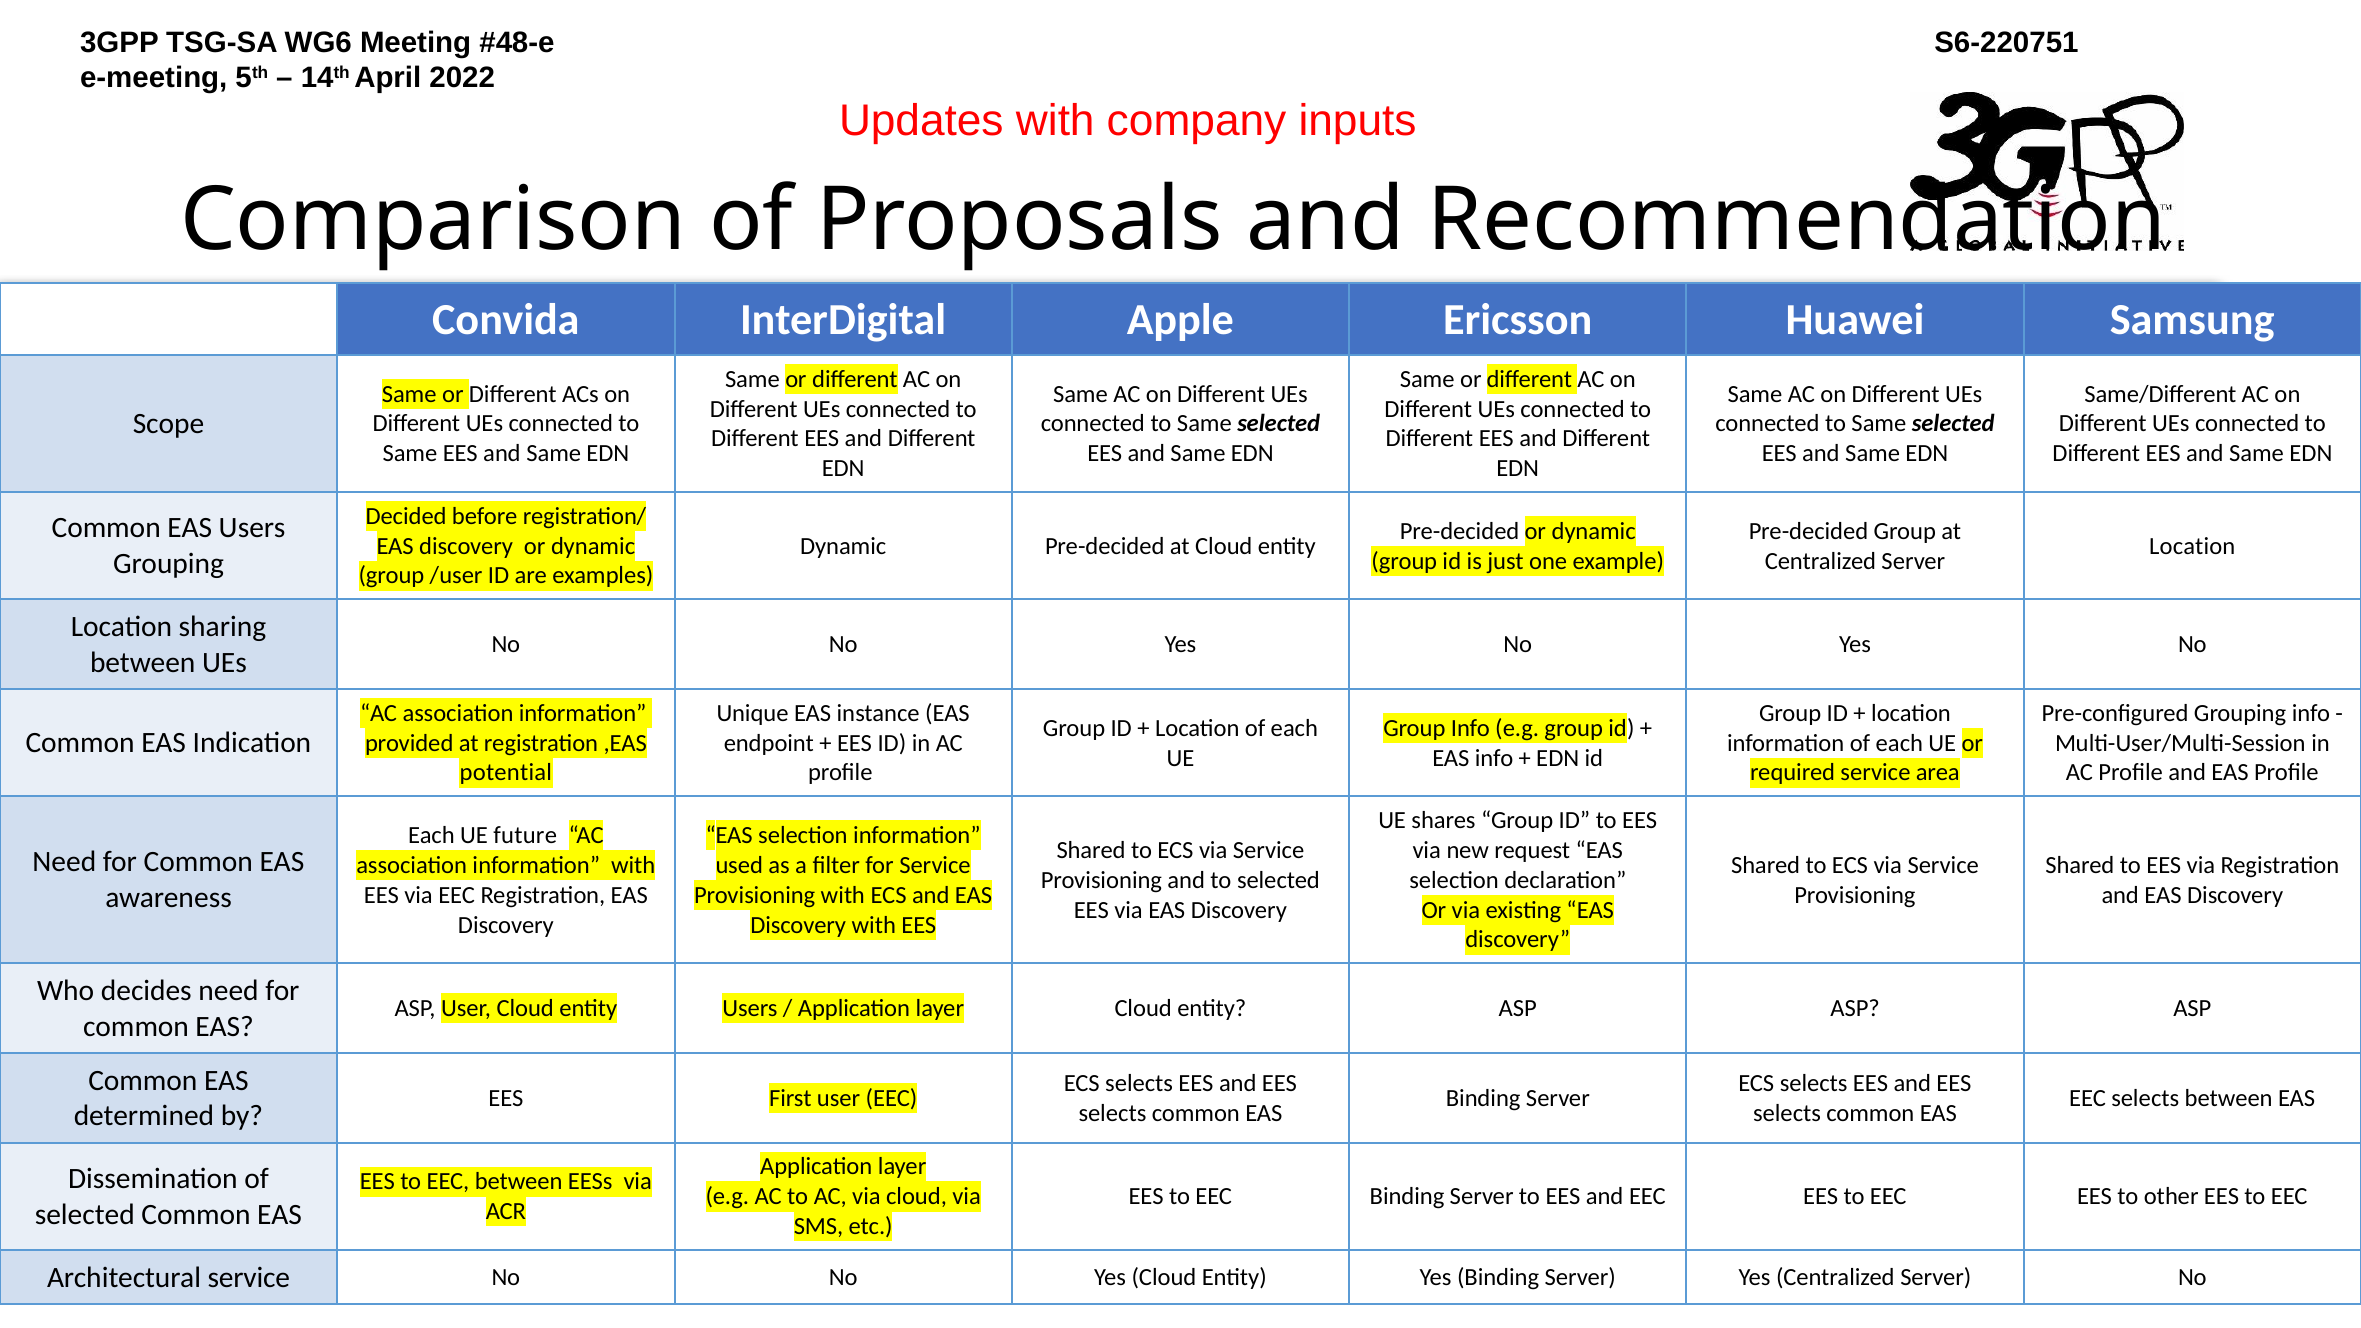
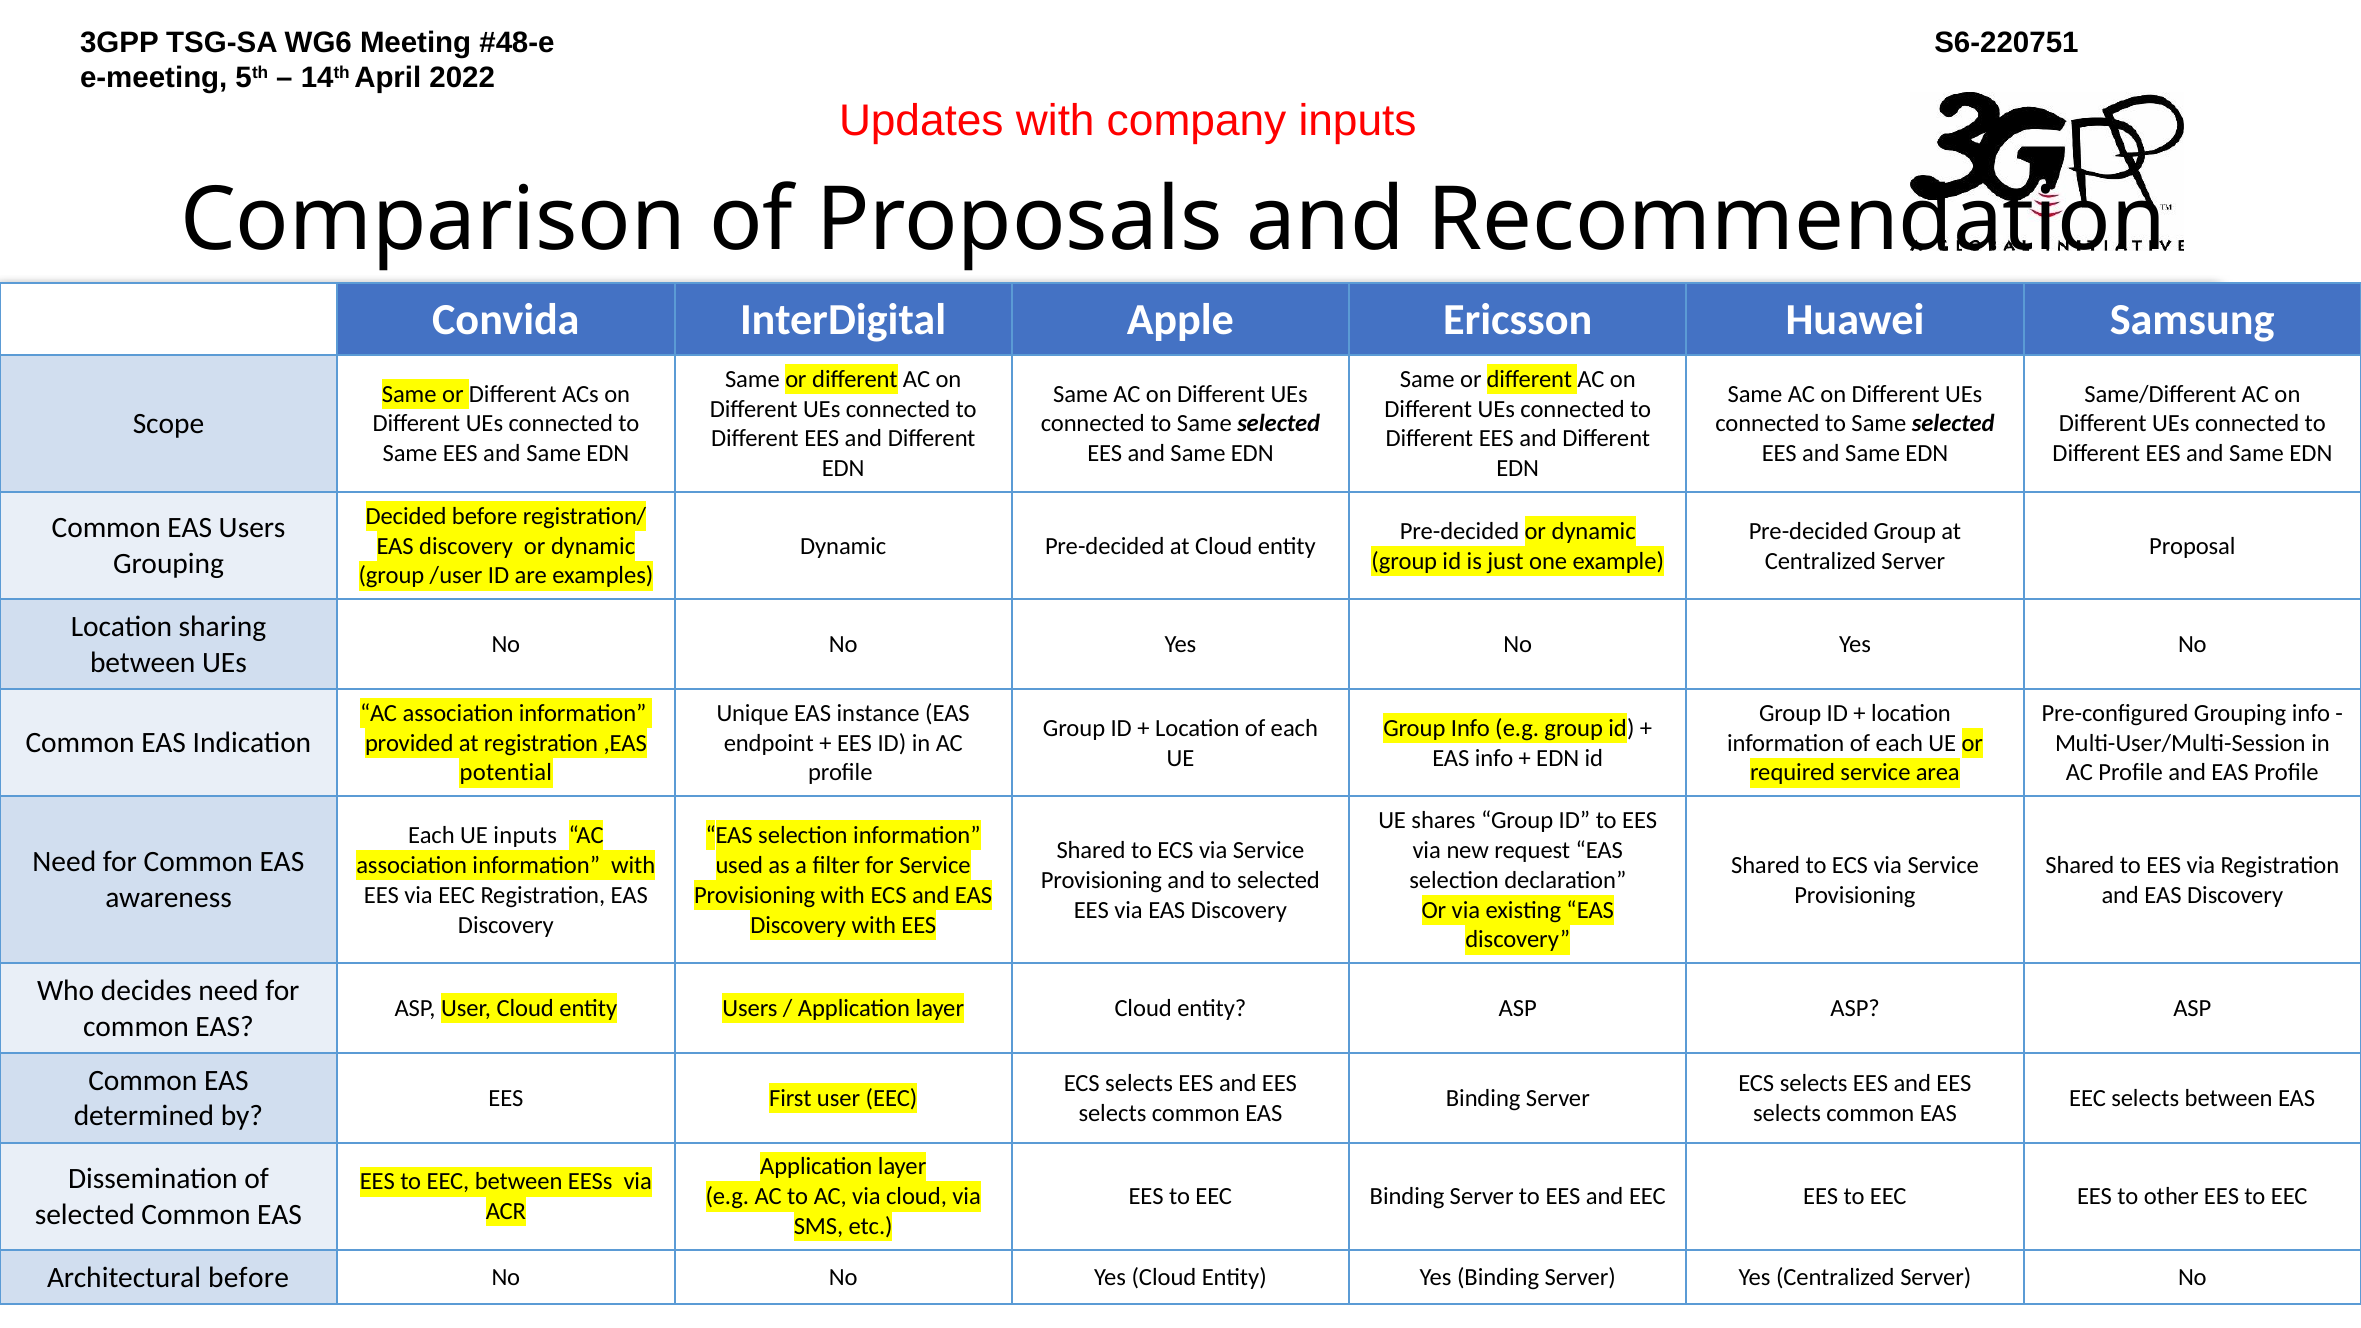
Location at (2192, 546): Location -> Proposal
UE future: future -> inputs
Architectural service: service -> before
